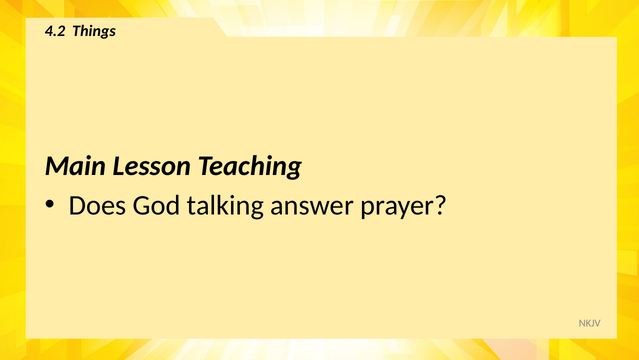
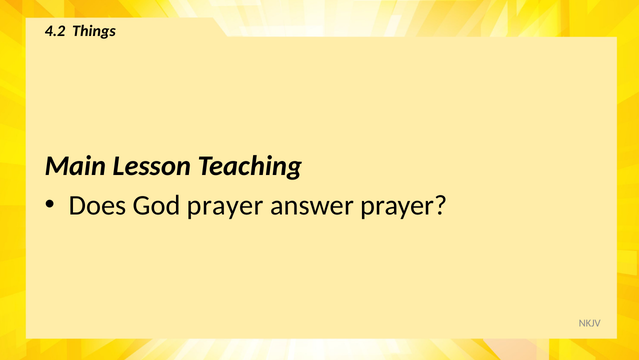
God talking: talking -> prayer
